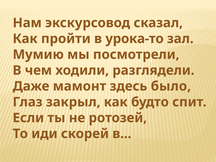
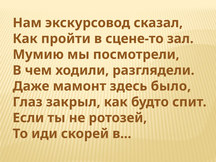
урока-то: урока-то -> сцене-то
